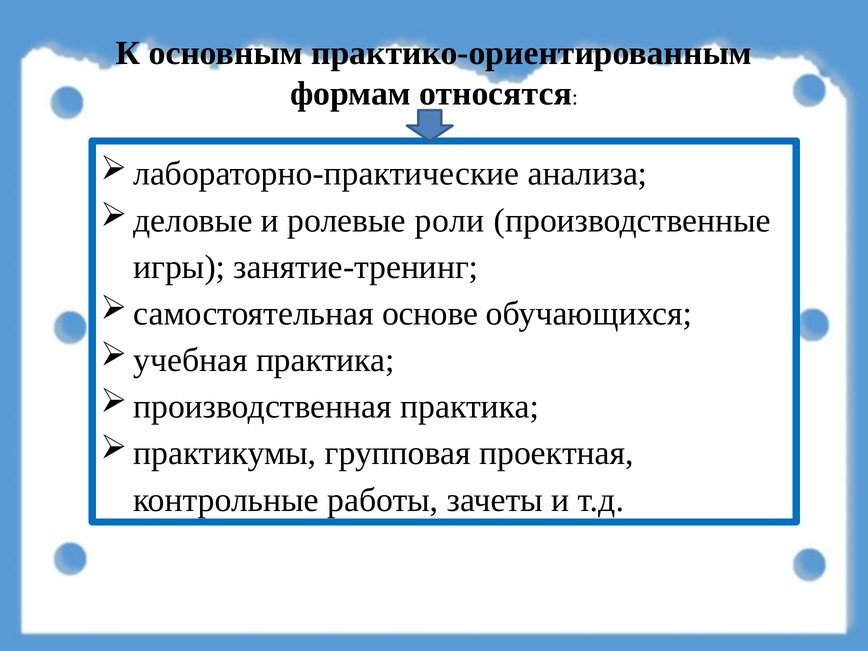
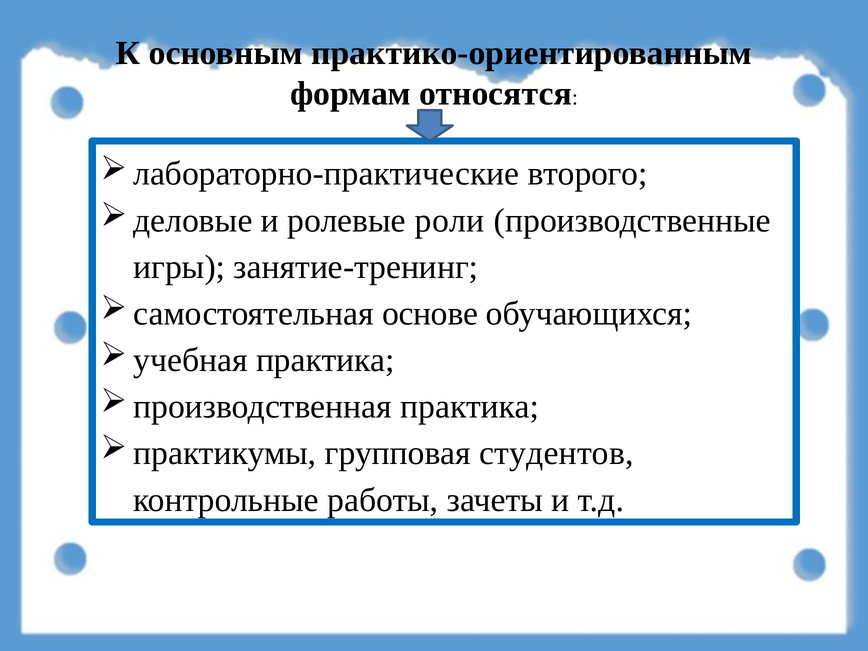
анализа: анализа -> второго
проектная: проектная -> студентов
